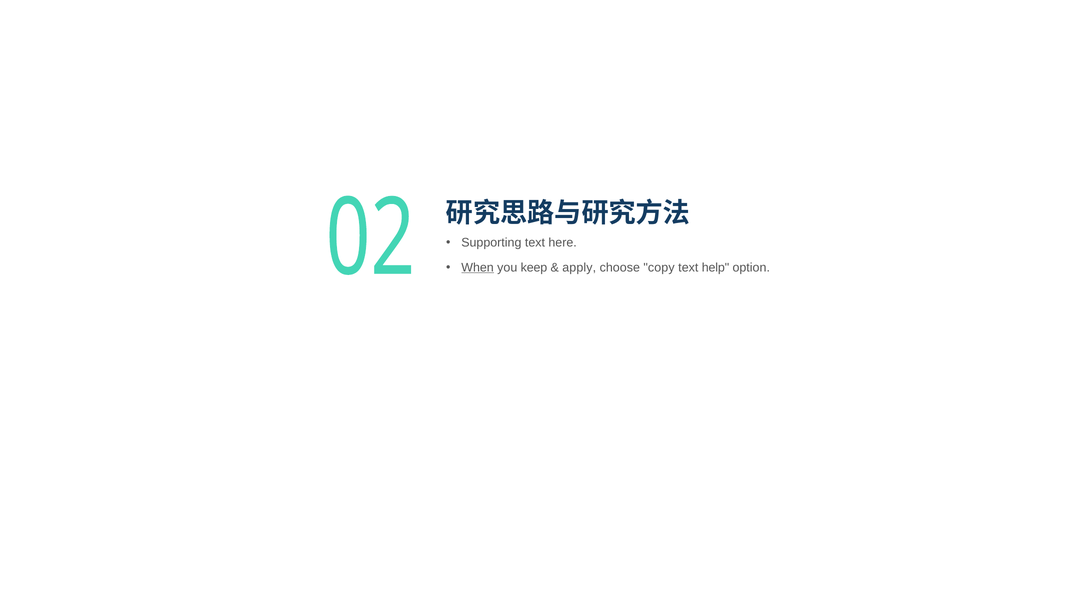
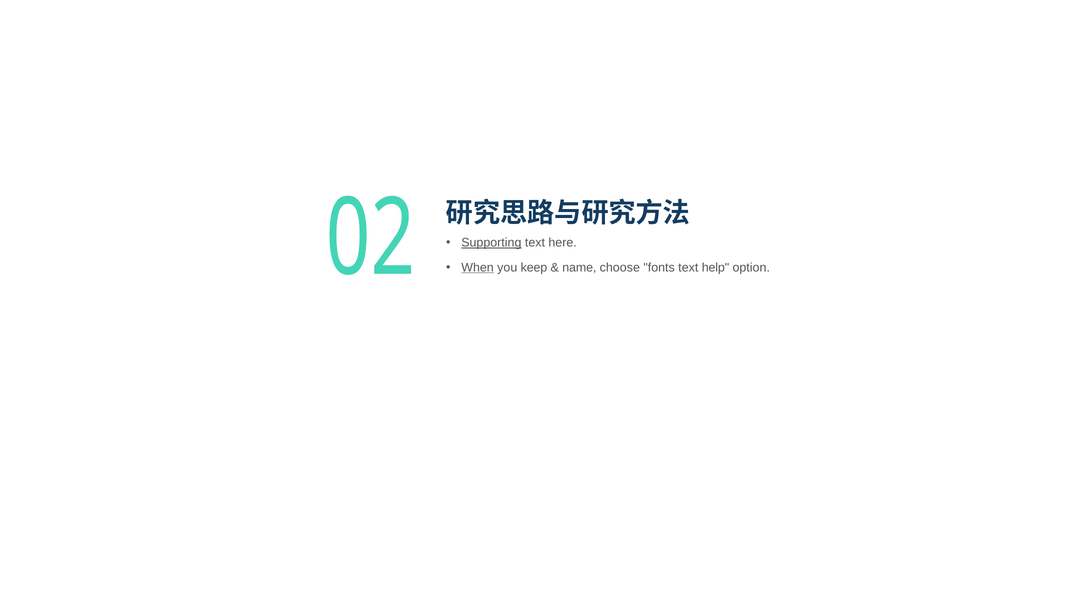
Supporting underline: none -> present
apply: apply -> name
copy: copy -> fonts
